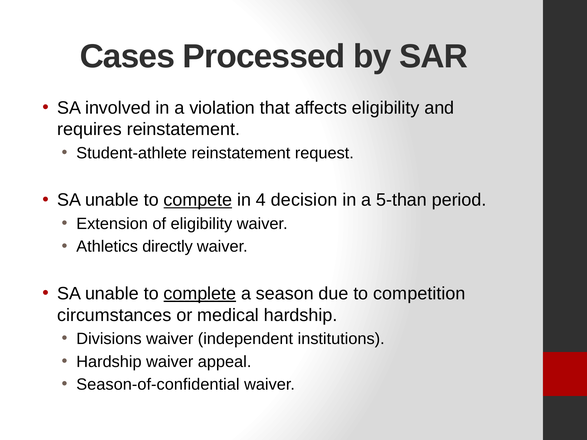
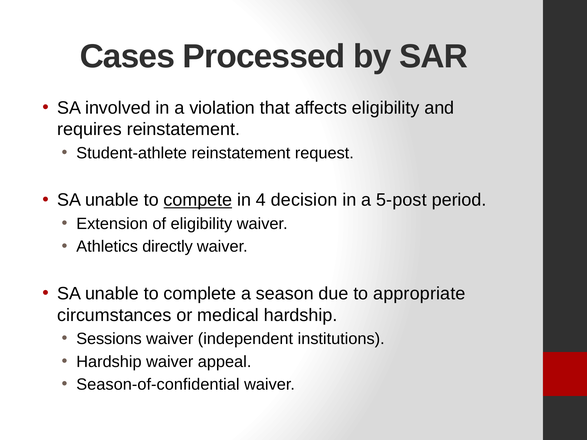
5-than: 5-than -> 5-post
complete underline: present -> none
competition: competition -> appropriate
Divisions: Divisions -> Sessions
